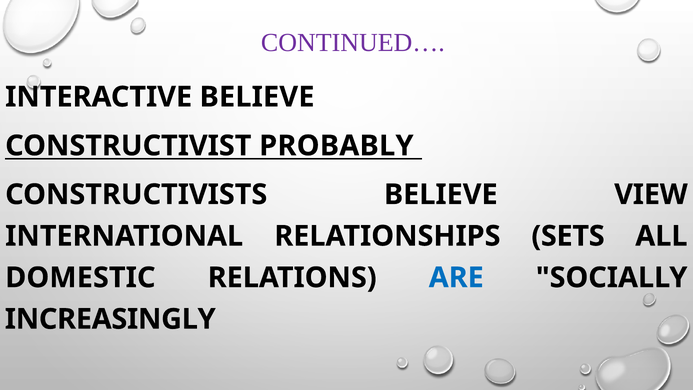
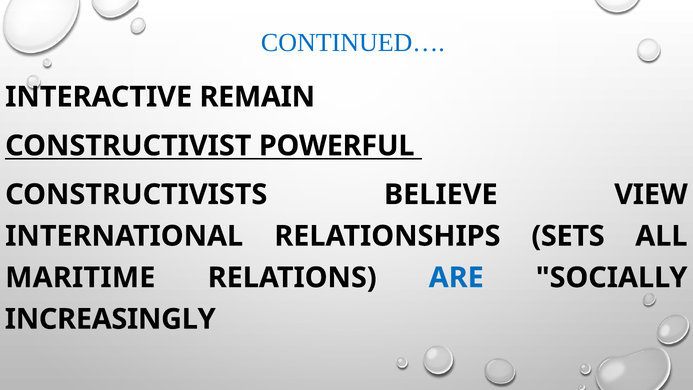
CONTINUED… colour: purple -> blue
INTERACTIVE BELIEVE: BELIEVE -> REMAIN
PROBABLY: PROBABLY -> POWERFUL
DOMESTIC: DOMESTIC -> MARITIME
